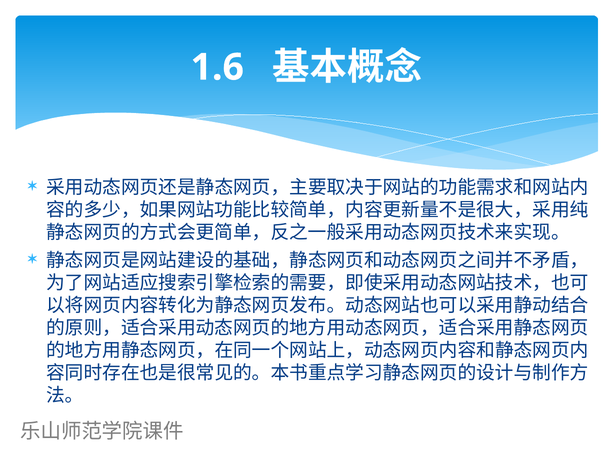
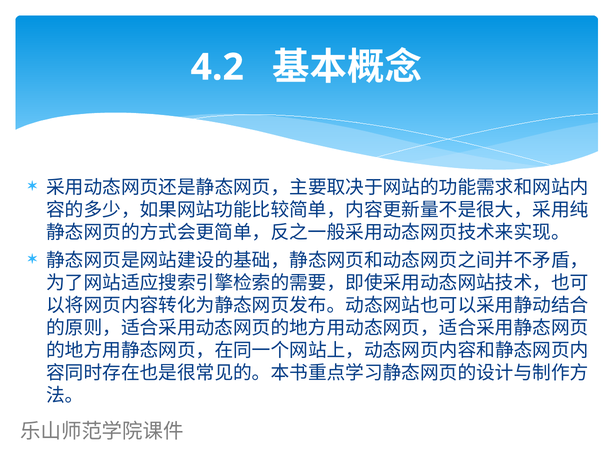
1.6: 1.6 -> 4.2
